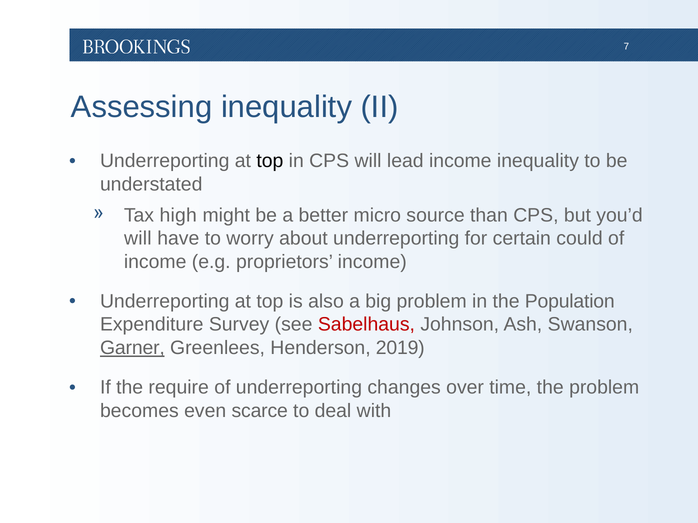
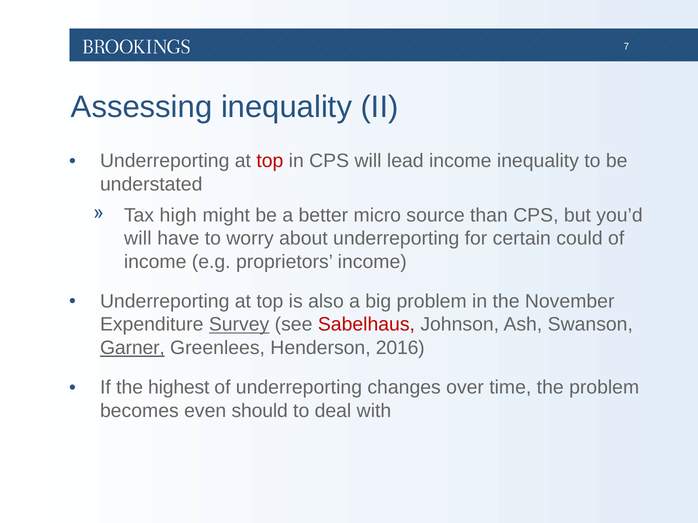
top at (270, 161) colour: black -> red
Population: Population -> November
Survey underline: none -> present
2019: 2019 -> 2016
require: require -> highest
scarce: scarce -> should
